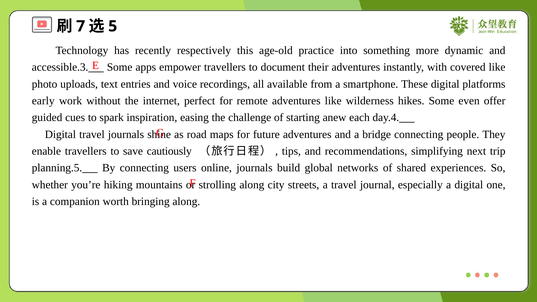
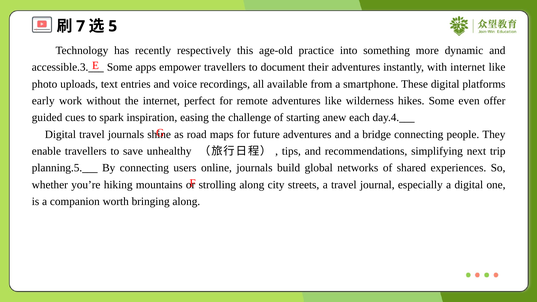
with covered: covered -> internet
cautiously: cautiously -> unhealthy
